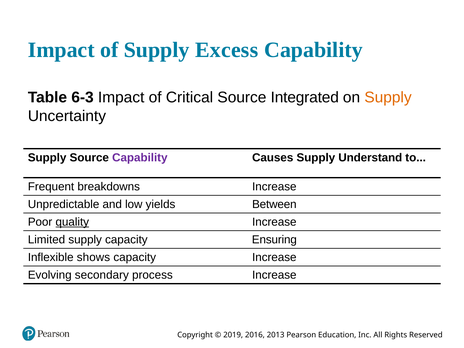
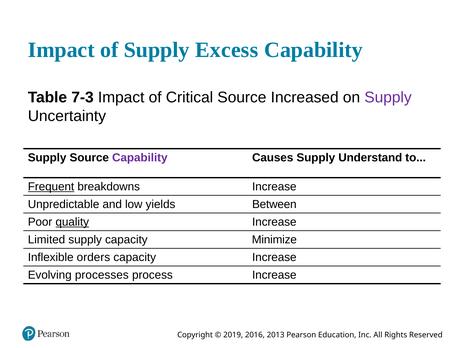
6-3: 6-3 -> 7-3
Integrated: Integrated -> Increased
Supply at (388, 97) colour: orange -> purple
Frequent underline: none -> present
Ensuring: Ensuring -> Minimize
shows: shows -> orders
secondary: secondary -> processes
